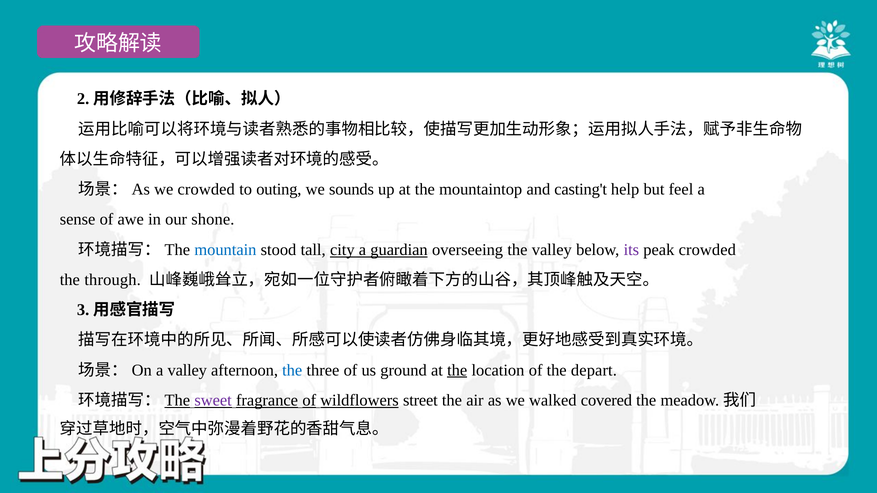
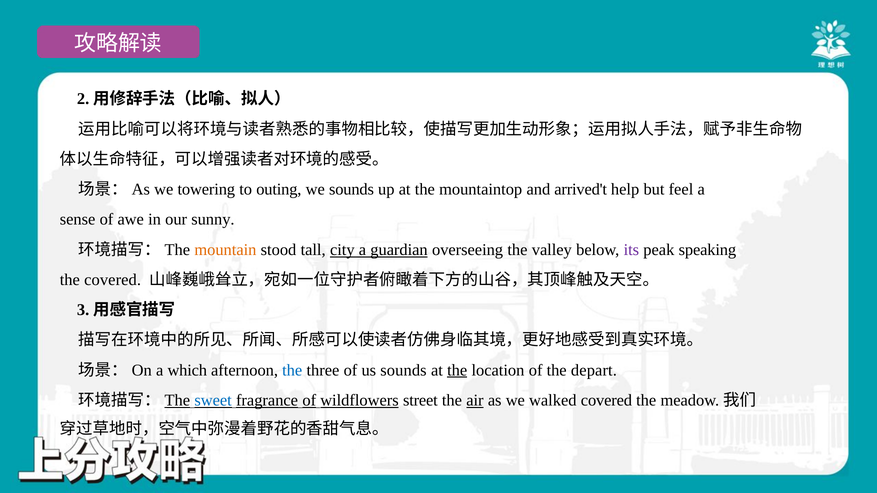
we crowded: crowded -> towering
casting't: casting't -> arrived't
shone: shone -> sunny
mountain colour: blue -> orange
peak crowded: crowded -> speaking
the through: through -> covered
a valley: valley -> which
us ground: ground -> sounds
sweet colour: purple -> blue
air underline: none -> present
